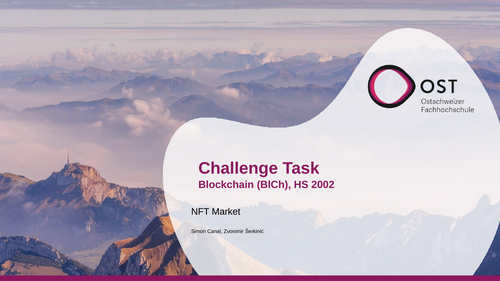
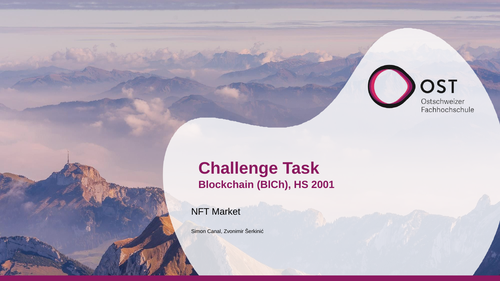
2002: 2002 -> 2001
